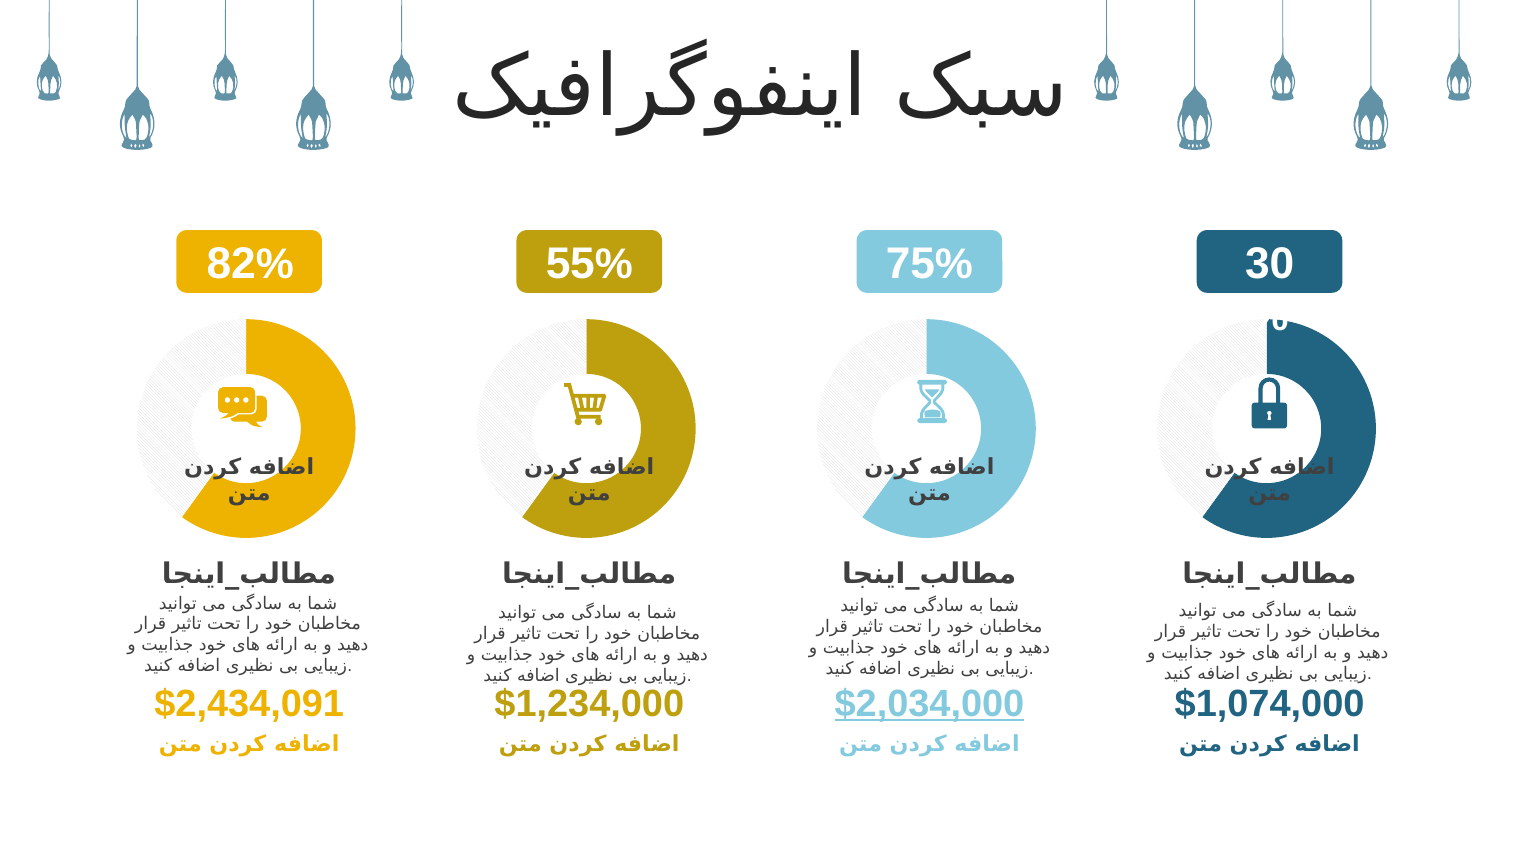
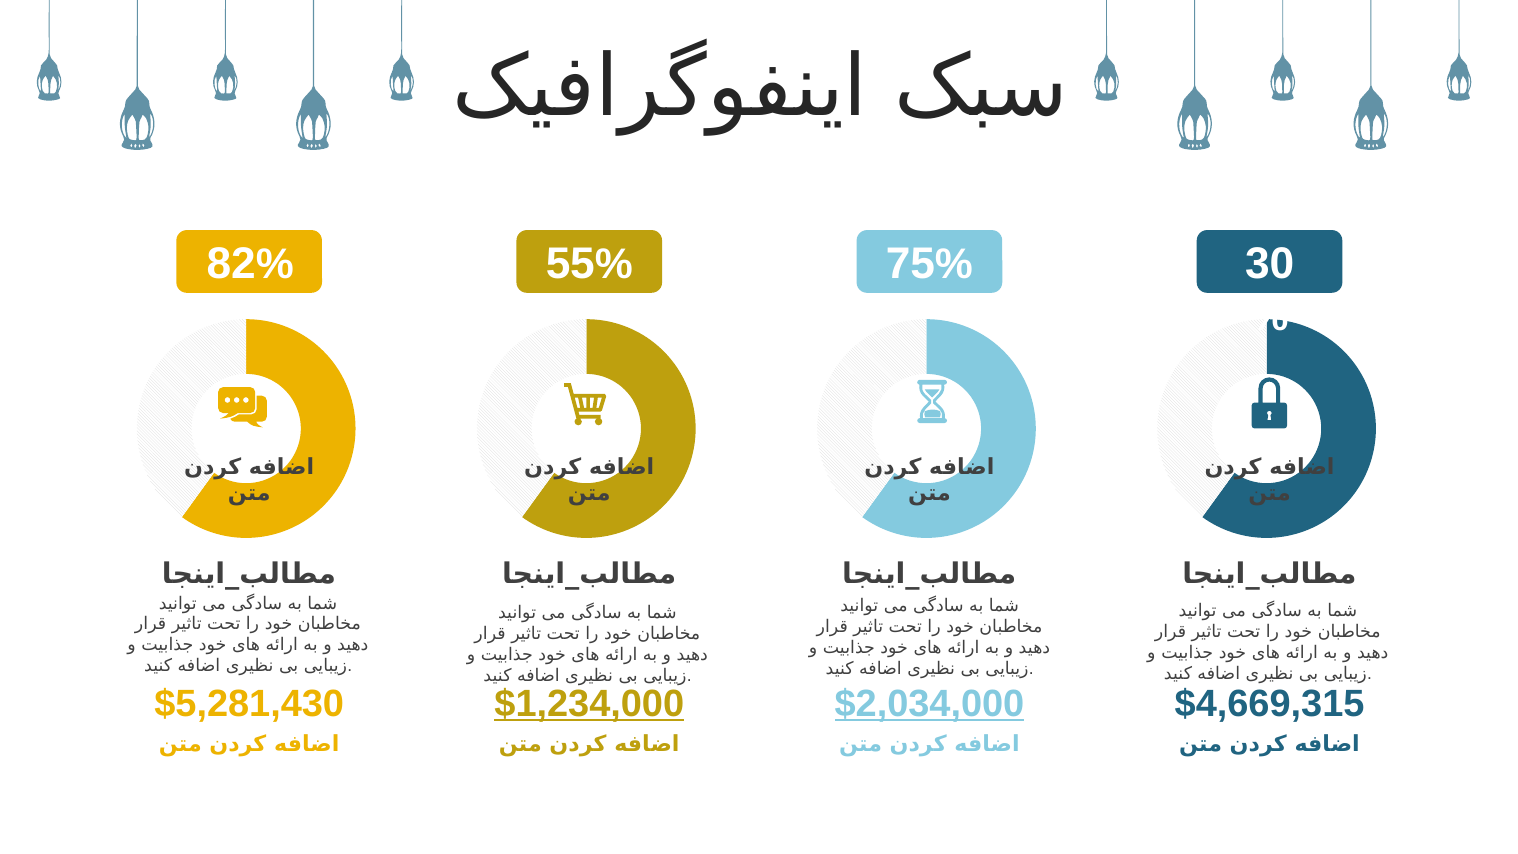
$2,434,091: $2,434,091 -> $5,281,430
$1,234,000 underline: none -> present
$1,074,000: $1,074,000 -> $4,669,315
